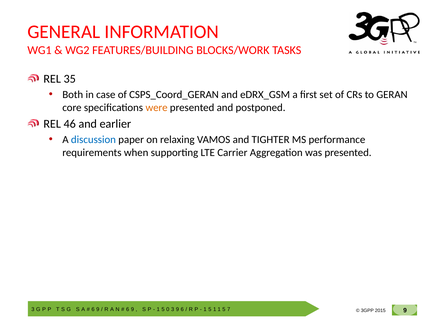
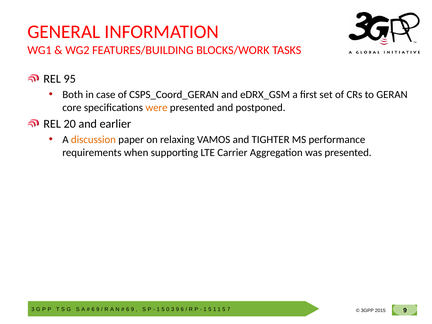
35: 35 -> 95
46: 46 -> 20
discussion colour: blue -> orange
